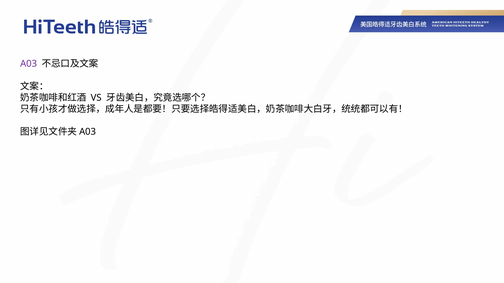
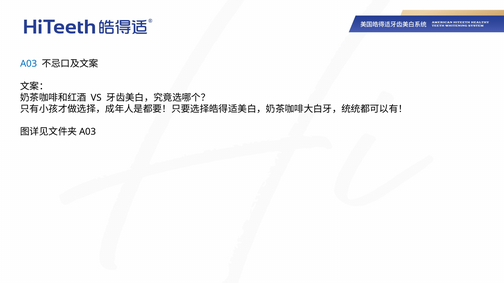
A03 colour: purple -> blue
